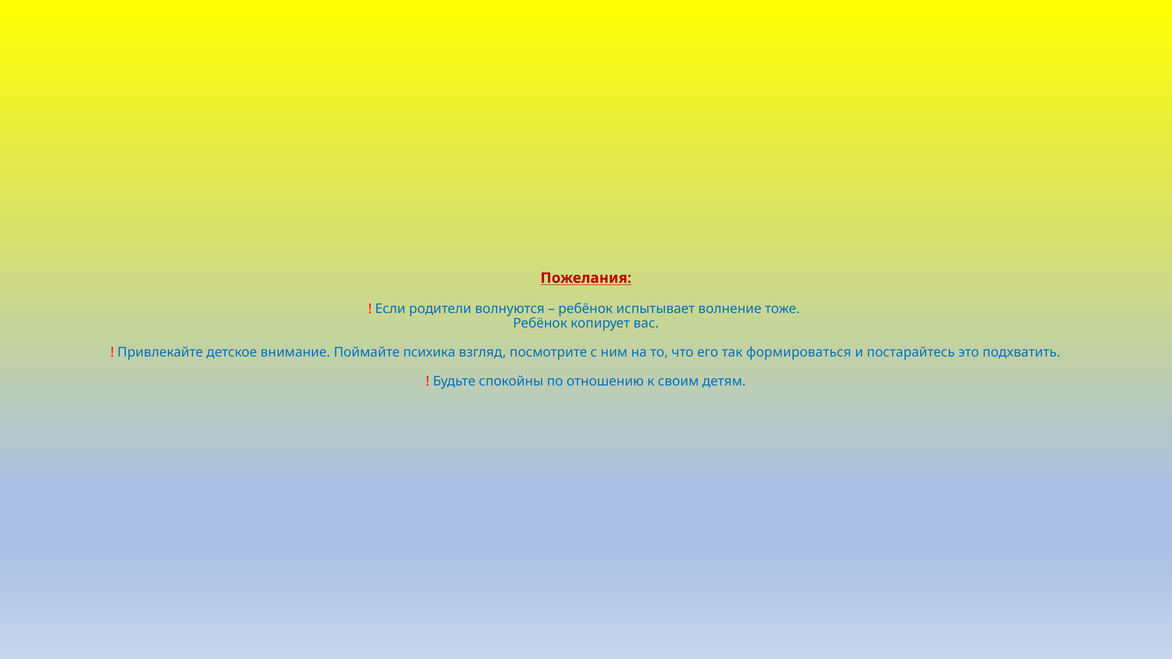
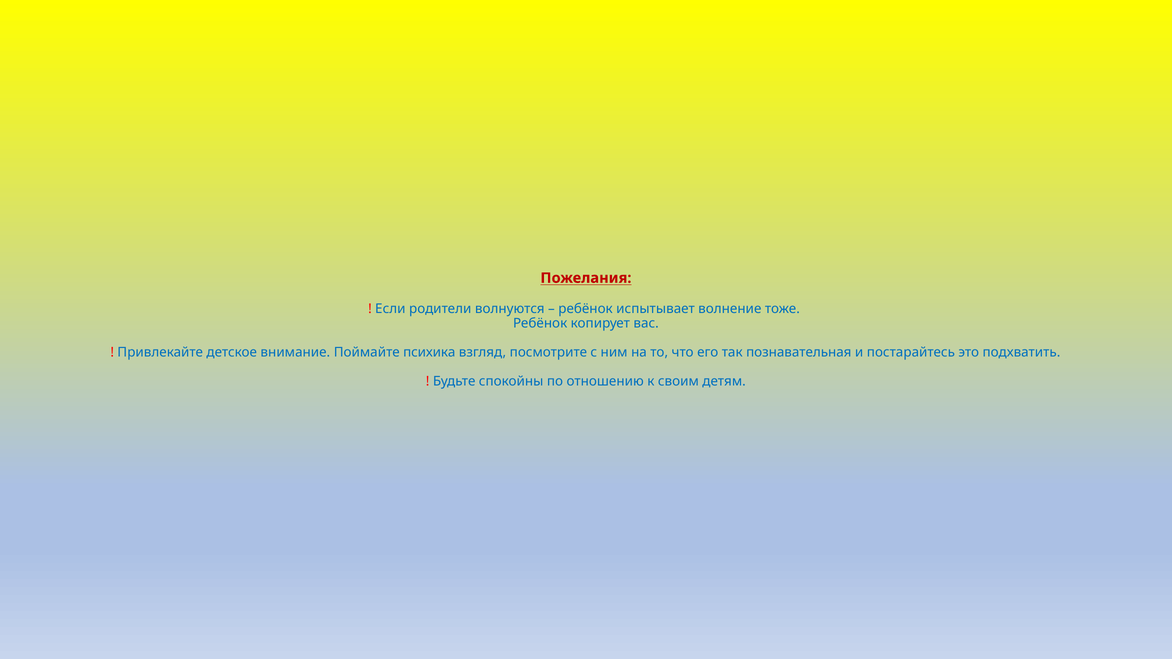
формироваться: формироваться -> познавательная
